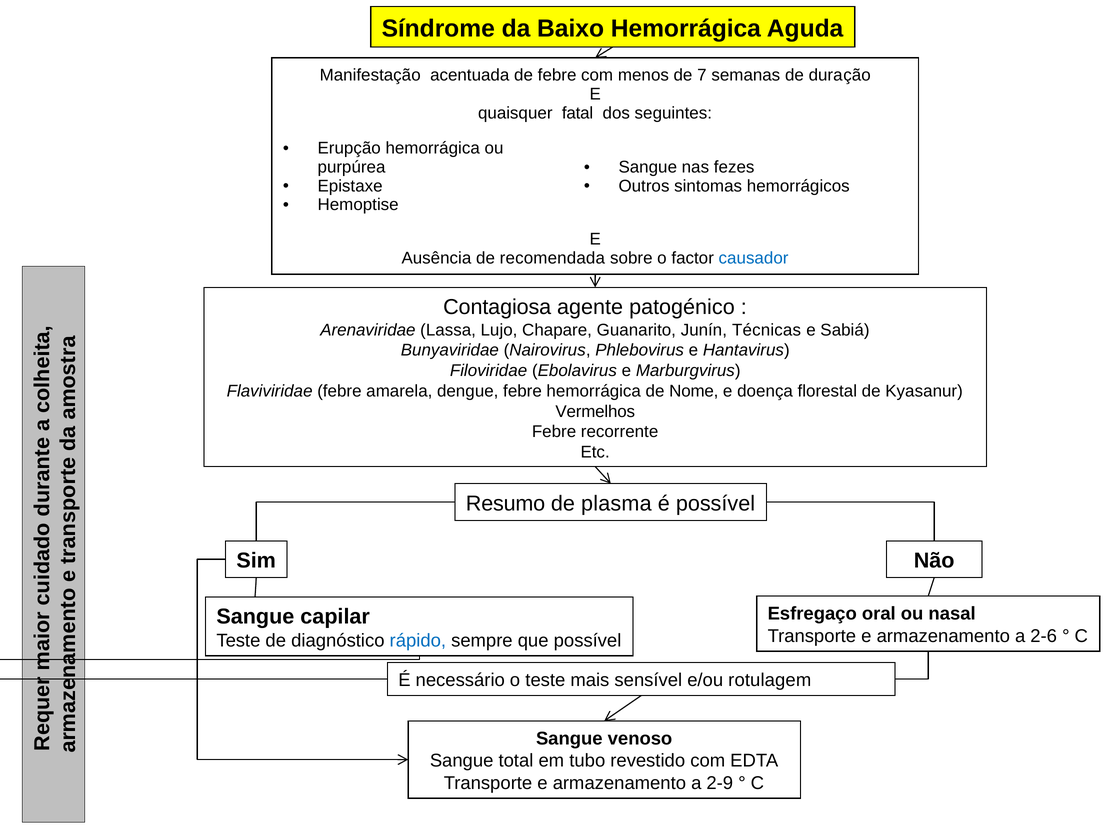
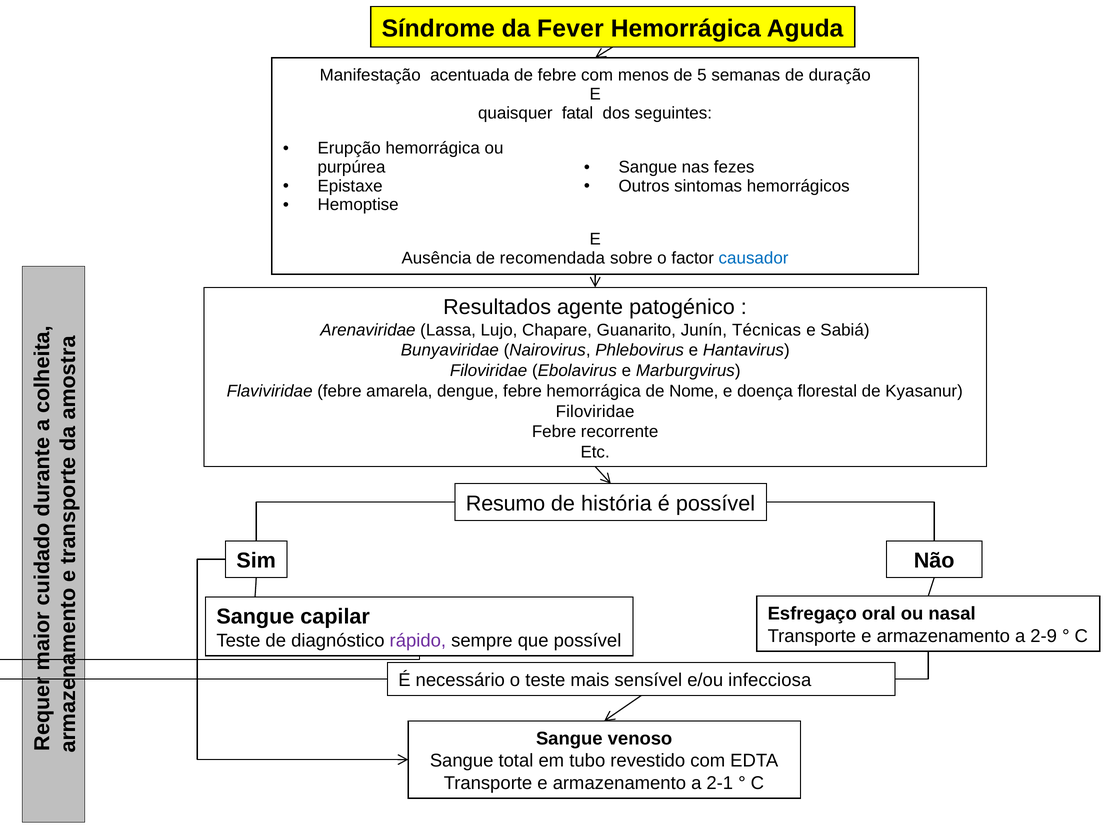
Baixo: Baixo -> Fever
7: 7 -> 5
Contagiosa: Contagiosa -> Resultados
Vermelhos at (595, 411): Vermelhos -> Filoviridae
plasma: plasma -> história
2-6: 2-6 -> 2-9
rápido colour: blue -> purple
rotulagem: rotulagem -> infecciosa
2-9: 2-9 -> 2-1
